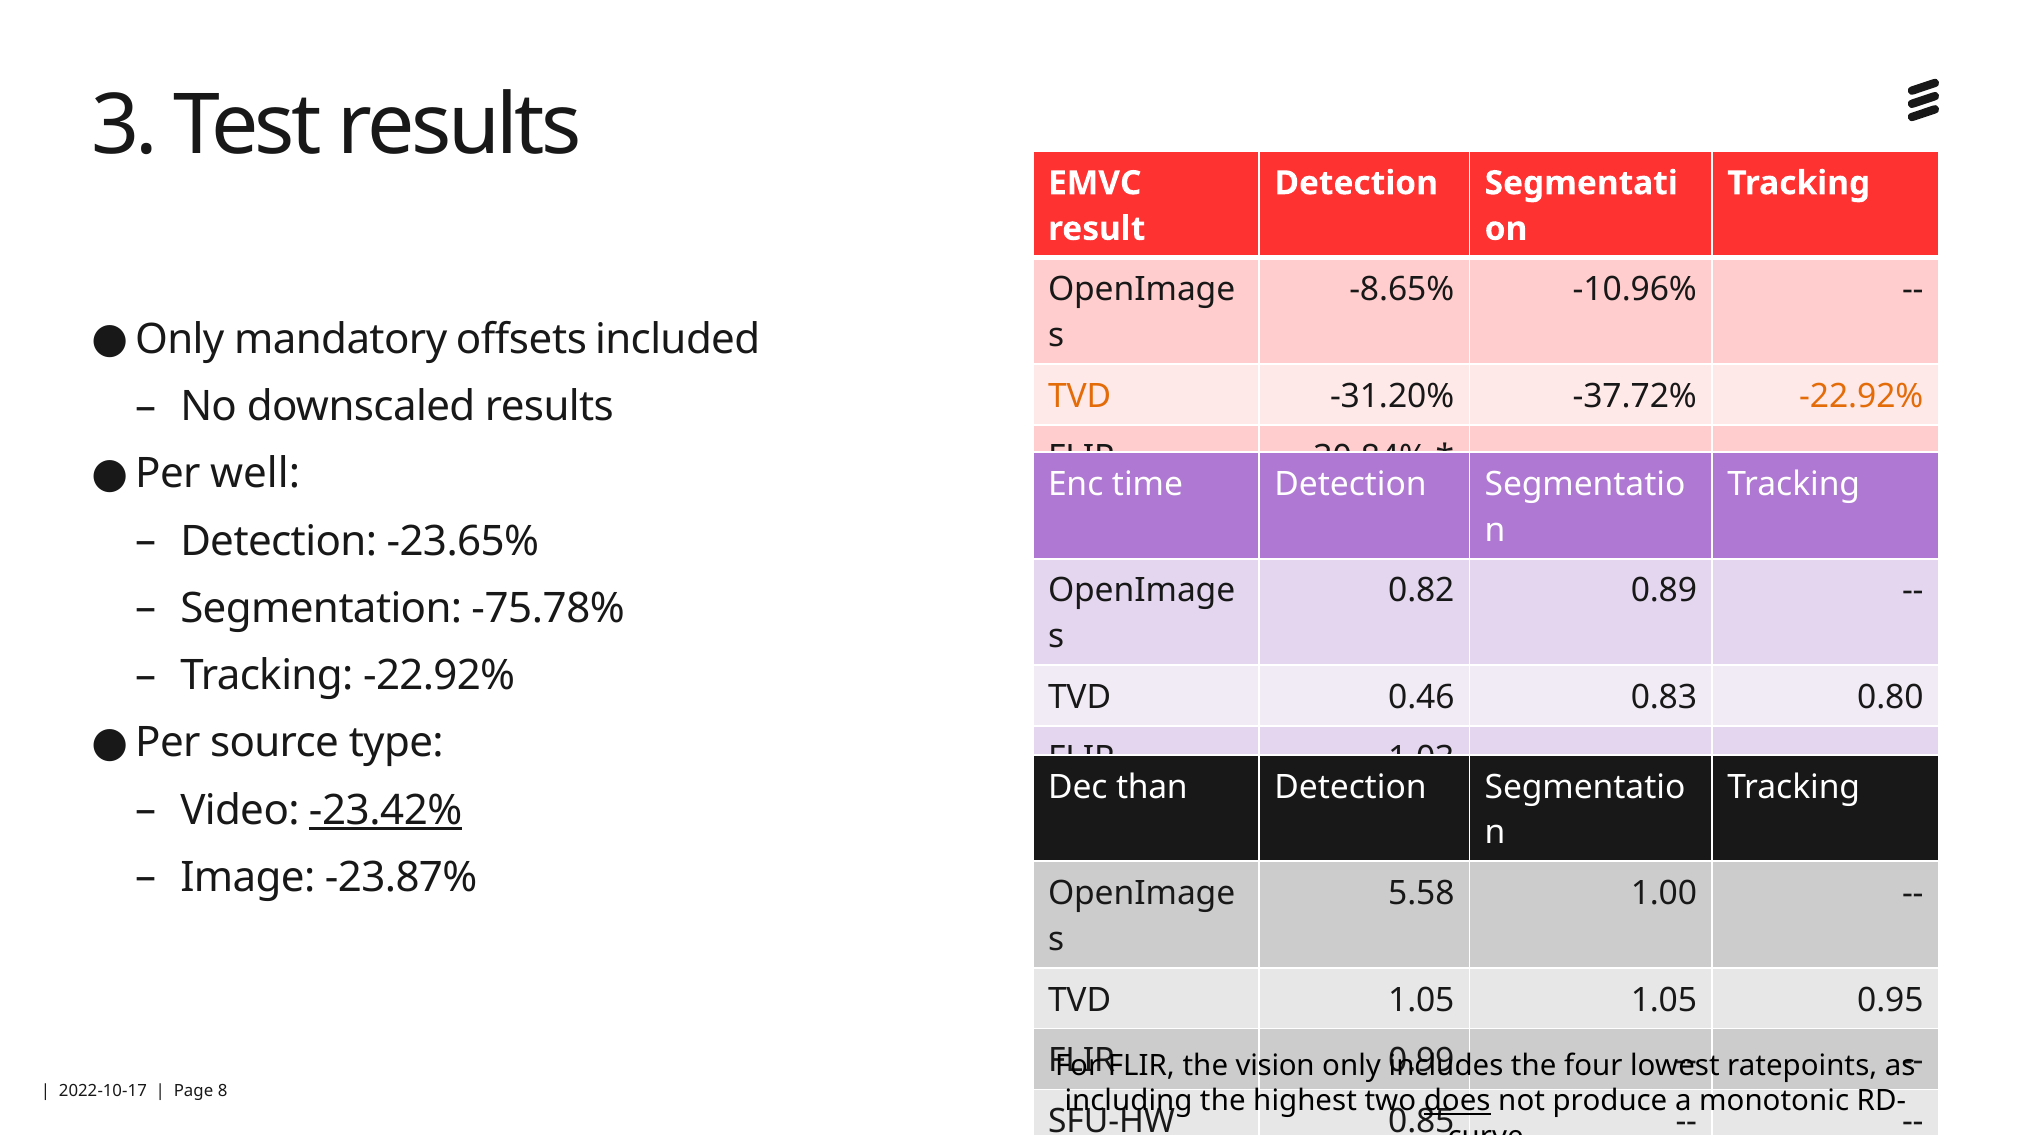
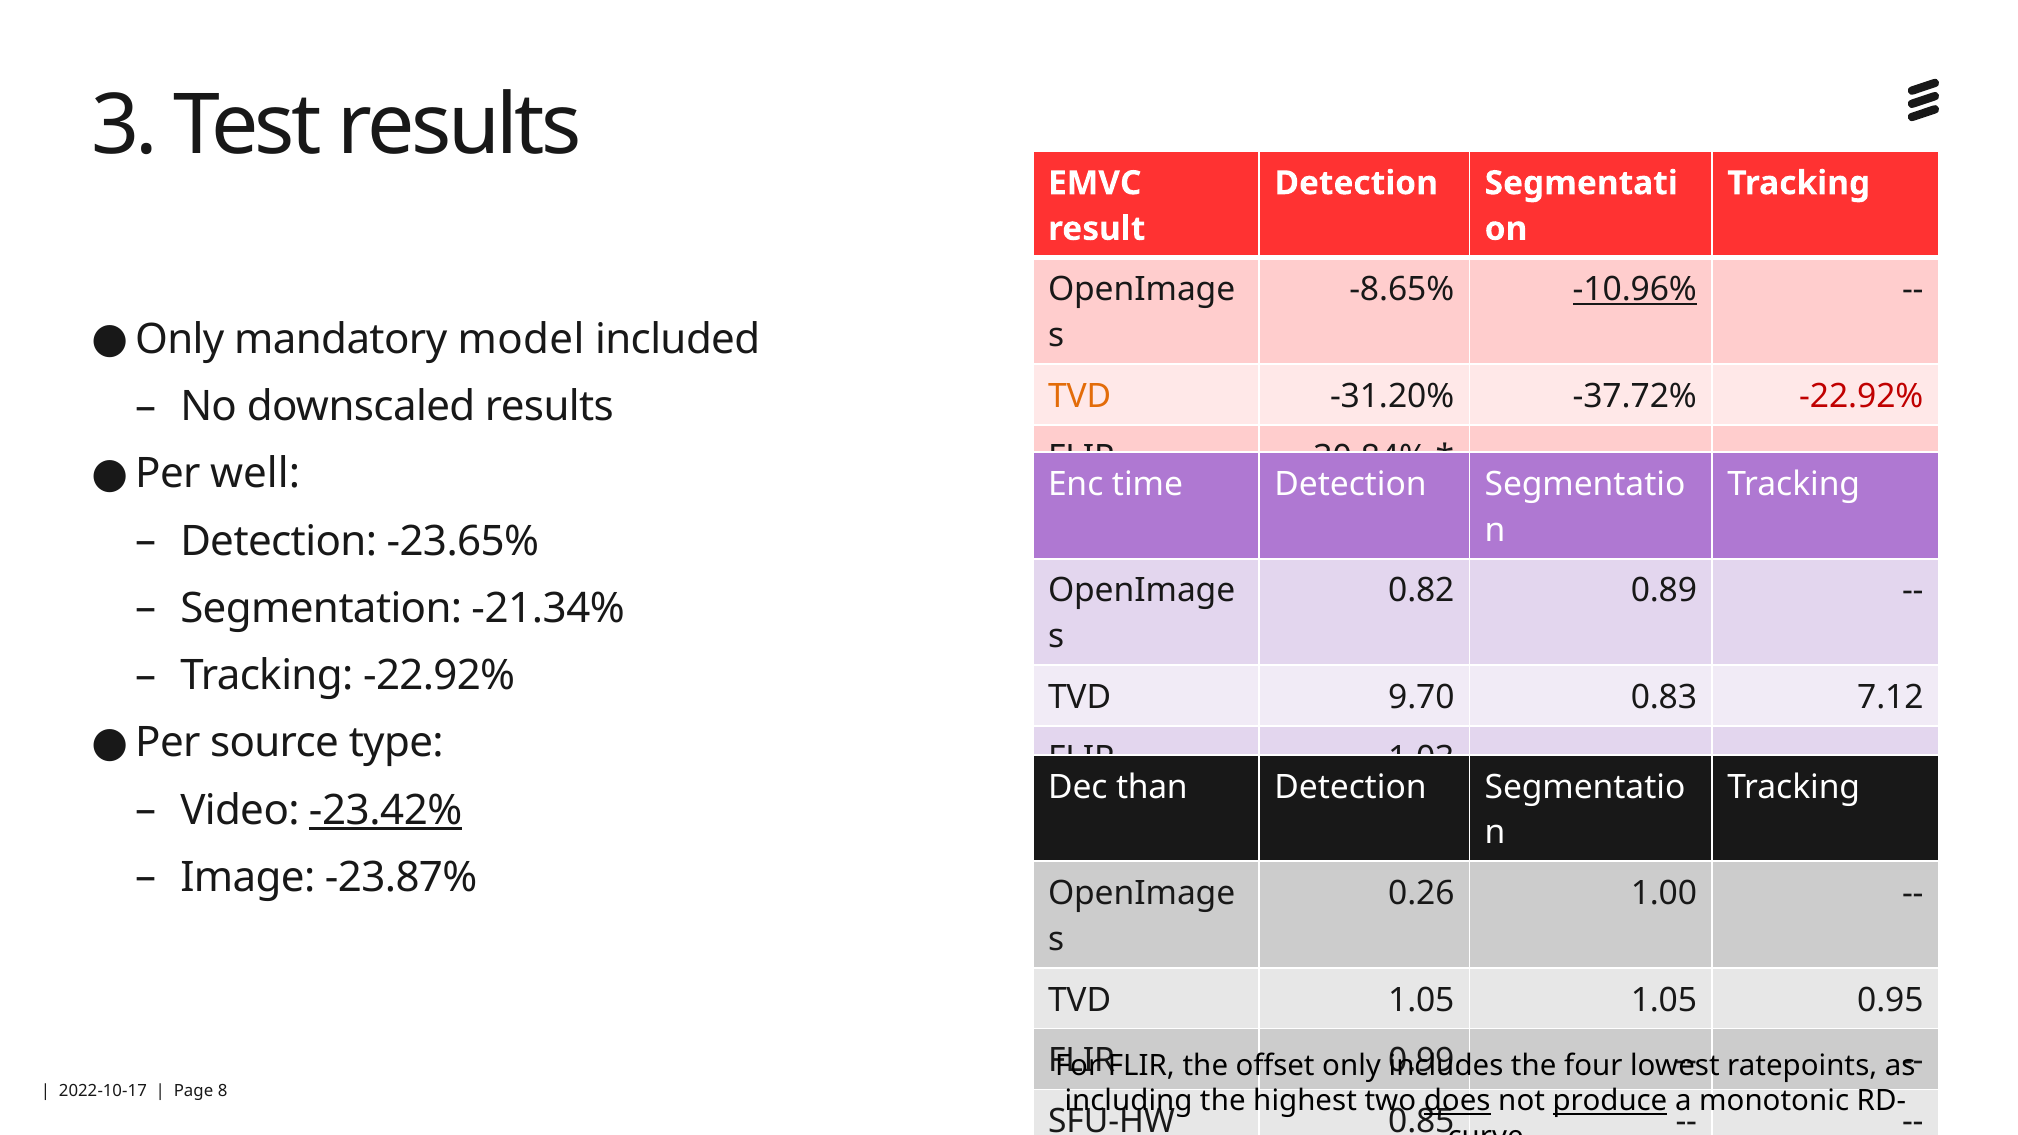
-10.96% underline: none -> present
offsets: offsets -> model
-22.92% at (1861, 396) colour: orange -> red
-75.78%: -75.78% -> -21.34%
0.46: 0.46 -> 9.70
0.80: 0.80 -> 7.12
5.58: 5.58 -> 0.26
vision: vision -> offset
produce underline: none -> present
